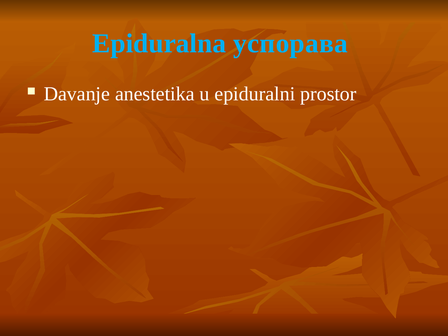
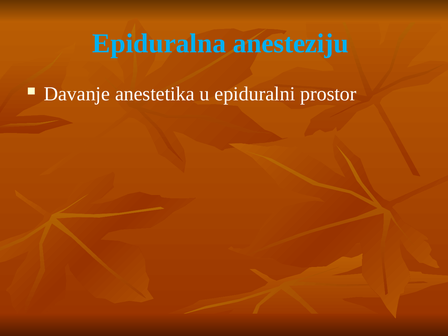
успорава: успорава -> anesteziju
